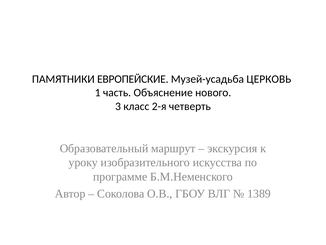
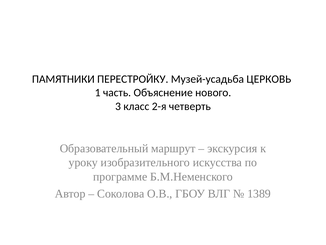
ЕВРОПЕЙСКИЕ: ЕВРОПЕЙСКИЕ -> ПЕРЕСТРОЙКУ
